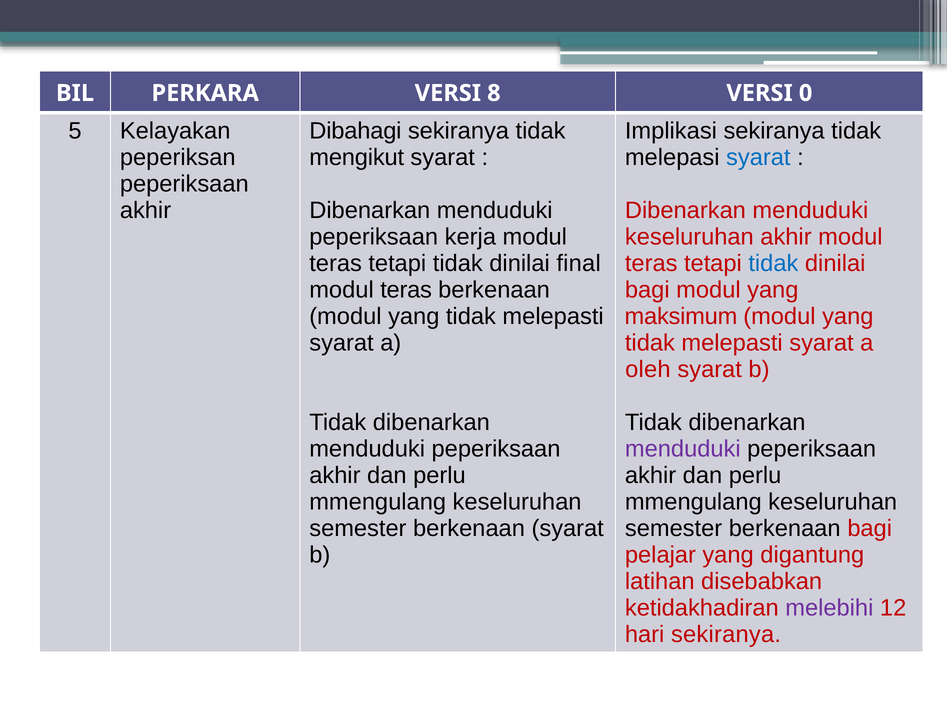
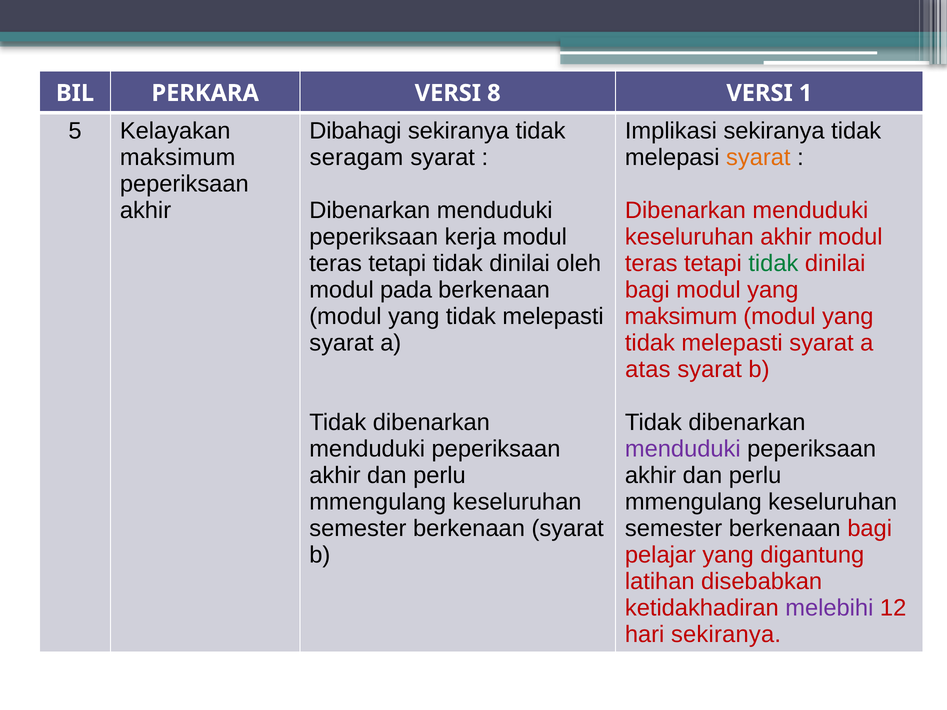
0: 0 -> 1
peperiksan at (178, 158): peperiksan -> maksimum
mengikut: mengikut -> seragam
syarat at (758, 158) colour: blue -> orange
final: final -> oleh
tidak at (773, 264) colour: blue -> green
teras at (406, 290): teras -> pada
oleh: oleh -> atas
